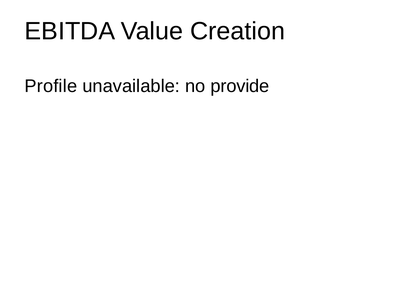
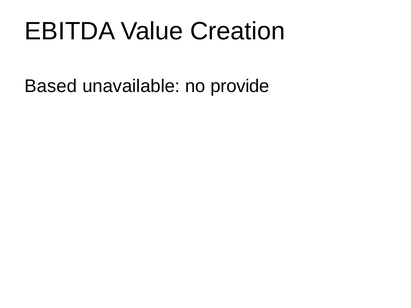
Profile: Profile -> Based
